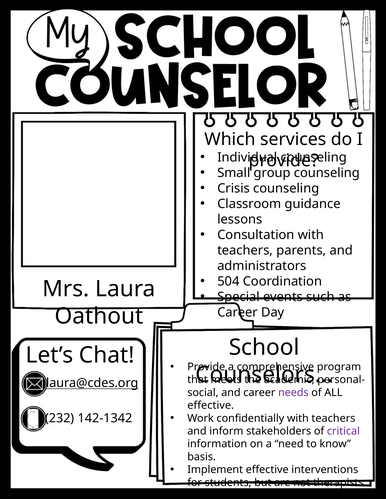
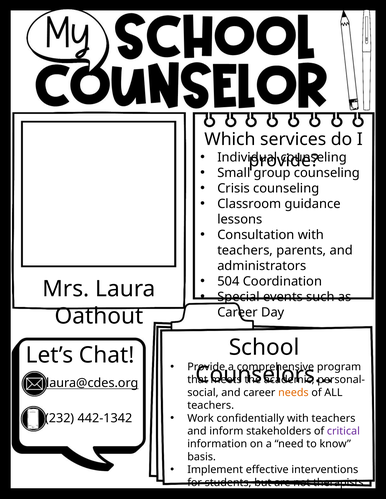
needs colour: purple -> orange
effective at (211, 406): effective -> teachers
142-1342: 142-1342 -> 442-1342
